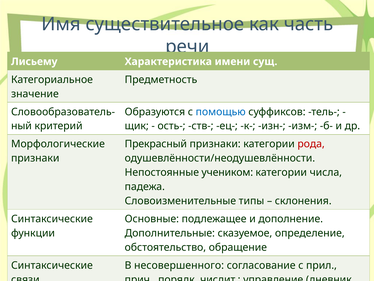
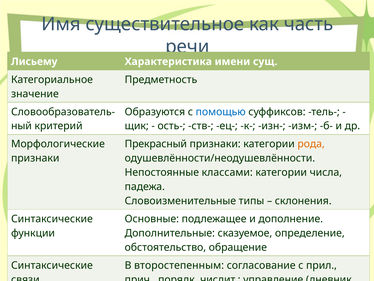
рода colour: red -> orange
учеником: учеником -> классами
несовершенного: несовершенного -> второстепенным
